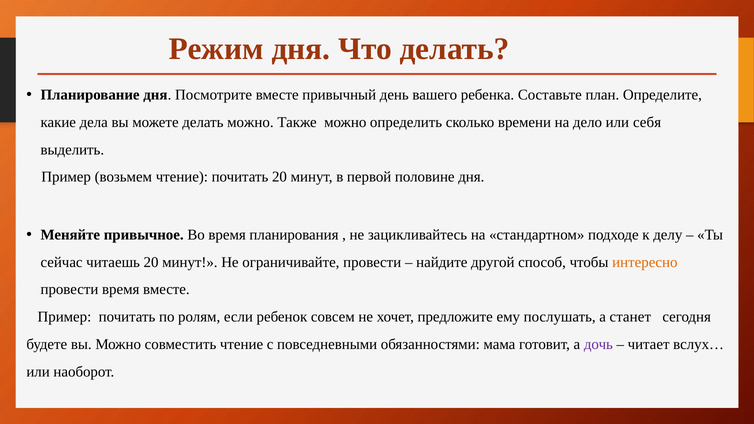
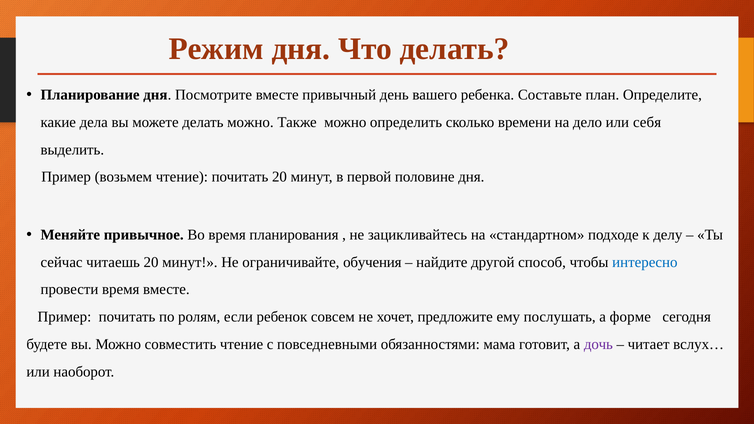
ограничивайте провести: провести -> обучения
интересно colour: orange -> blue
станет: станет -> форме
